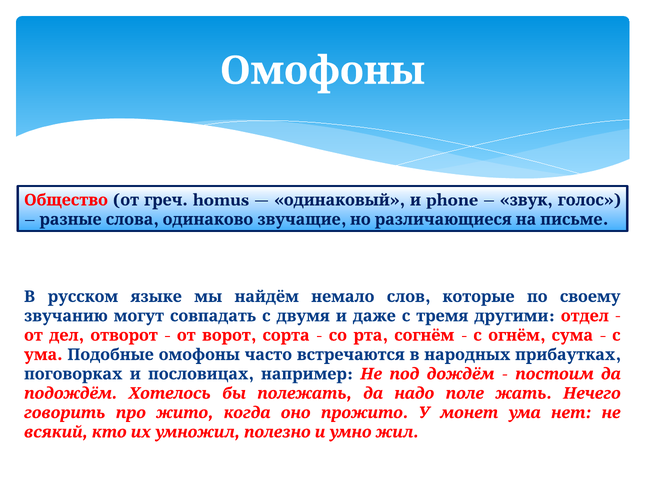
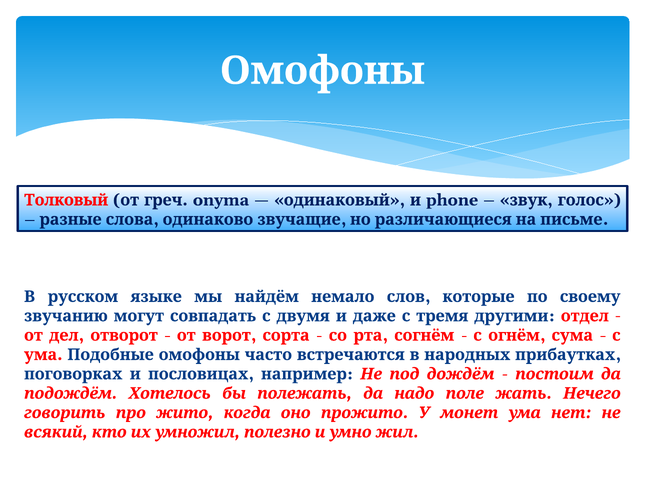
Общество: Общество -> Толковый
homus: homus -> onyma
